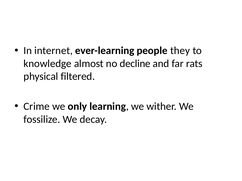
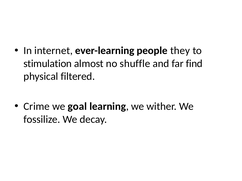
knowledge: knowledge -> stimulation
decline: decline -> shuffle
rats: rats -> find
only: only -> goal
